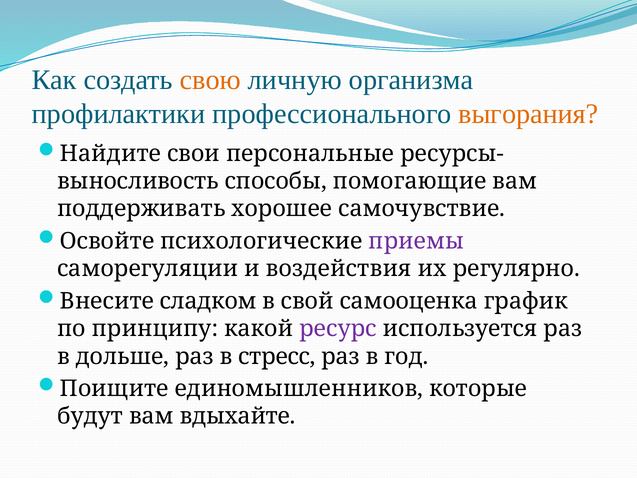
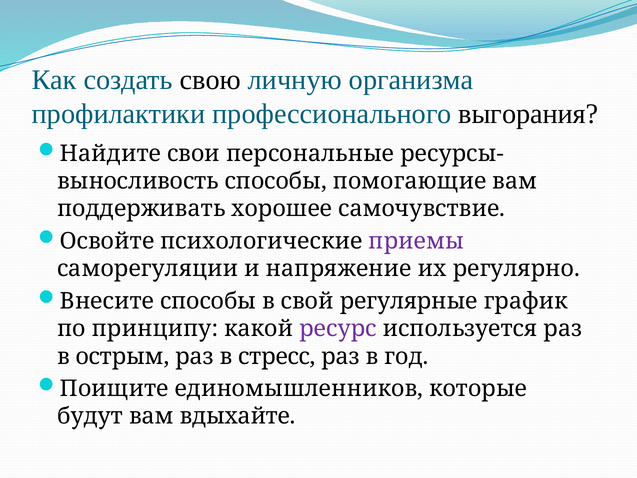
свою colour: orange -> black
выгорания colour: orange -> black
воздействия: воздействия -> напряжение
Внесите сладком: сладком -> способы
самооценка: самооценка -> регулярные
дольше: дольше -> острым
